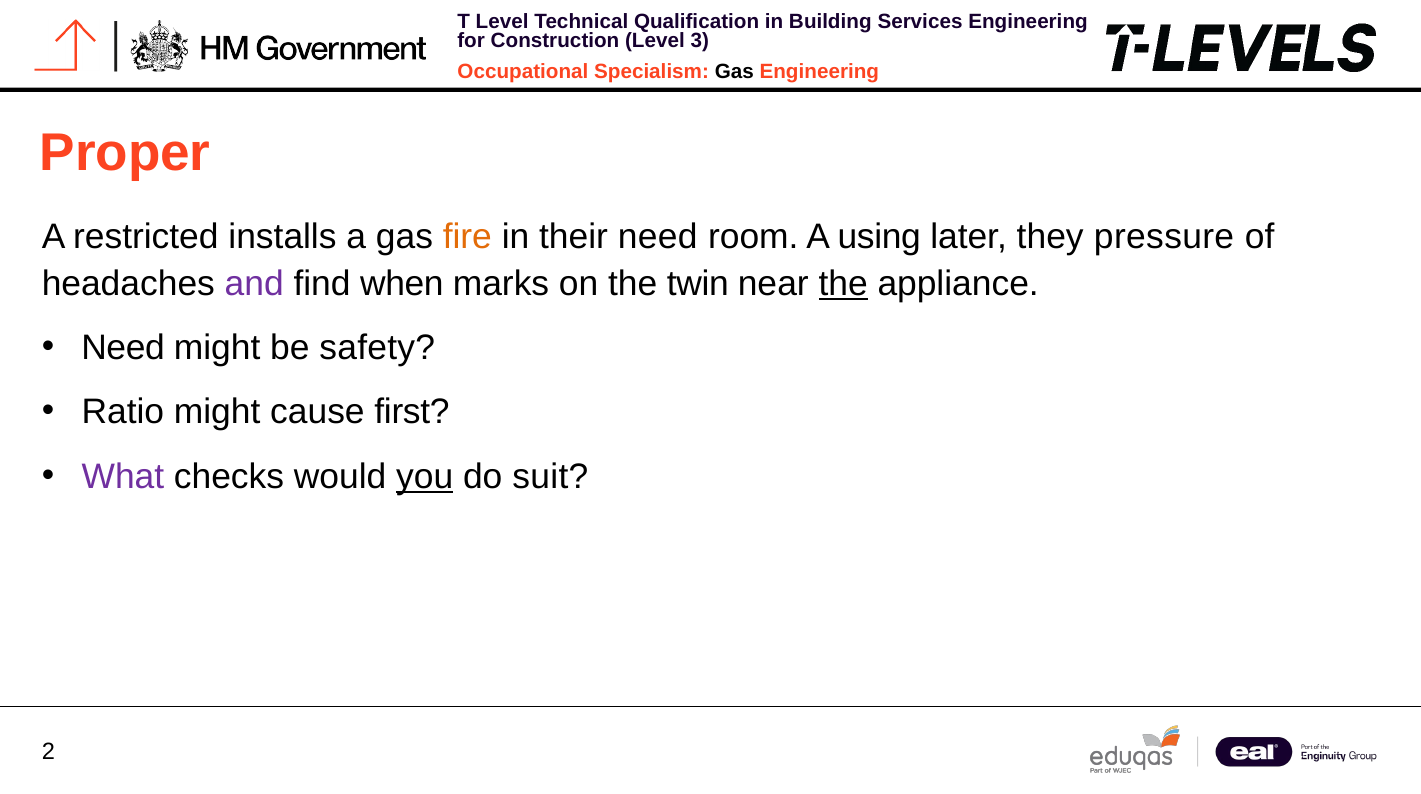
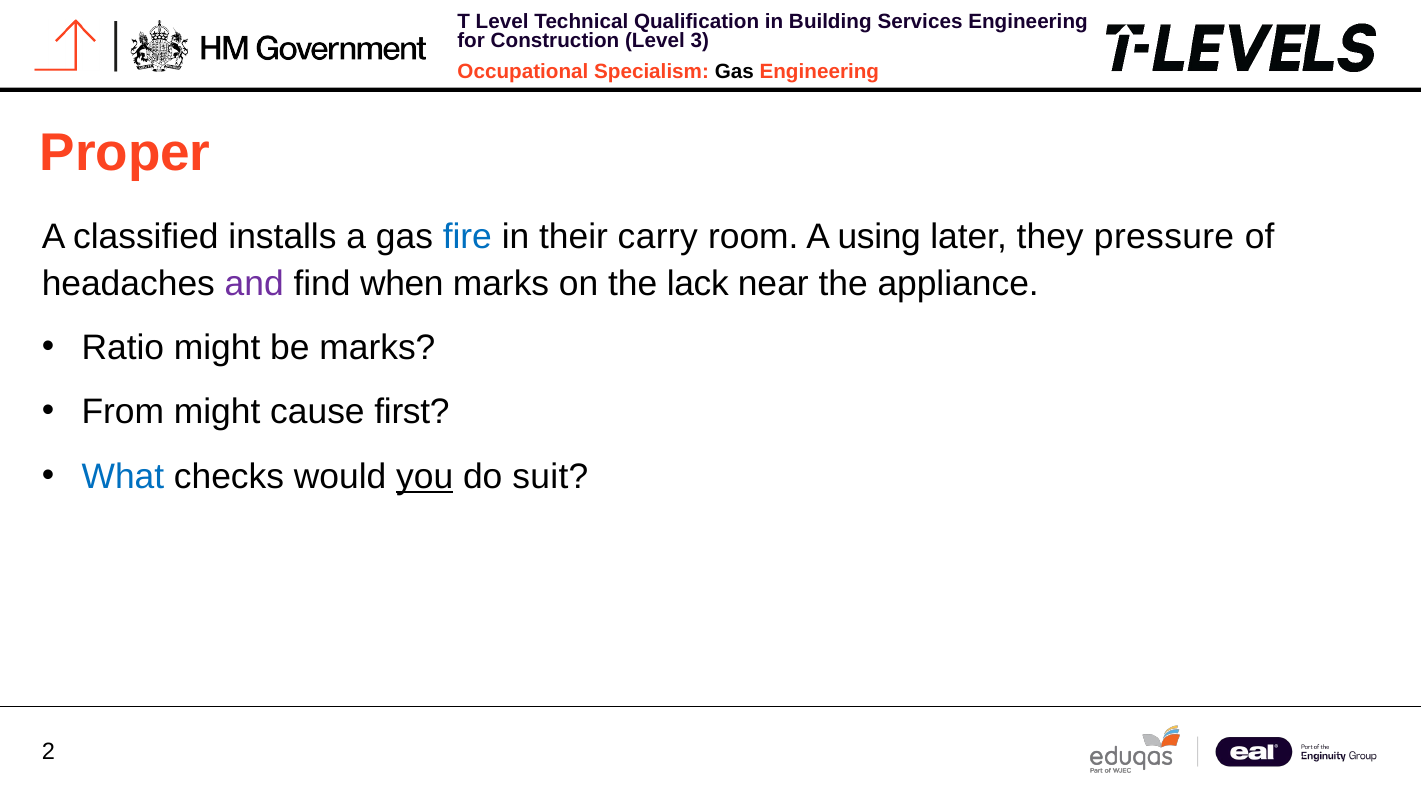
restricted: restricted -> classified
fire colour: orange -> blue
their need: need -> carry
twin: twin -> lack
the at (843, 284) underline: present -> none
Need at (123, 348): Need -> Ratio
be safety: safety -> marks
Ratio: Ratio -> From
What colour: purple -> blue
